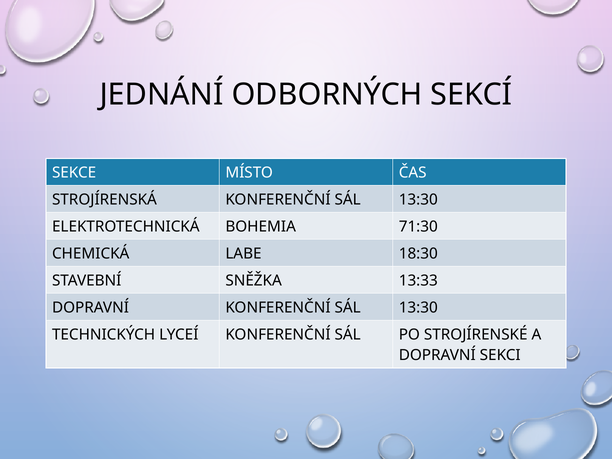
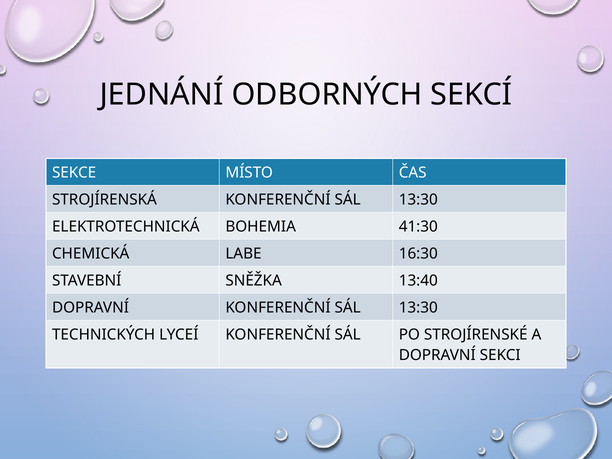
71:30: 71:30 -> 41:30
18:30: 18:30 -> 16:30
13:33: 13:33 -> 13:40
